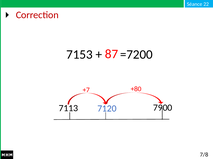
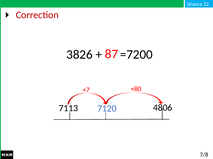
7153: 7153 -> 3826
7900: 7900 -> 4806
